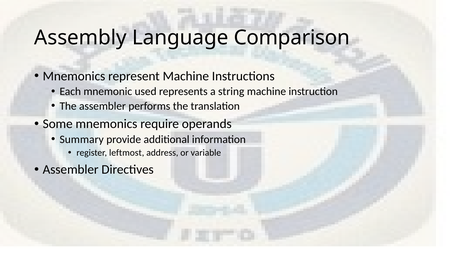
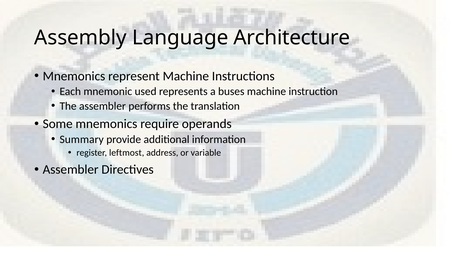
Comparison: Comparison -> Architecture
string: string -> buses
